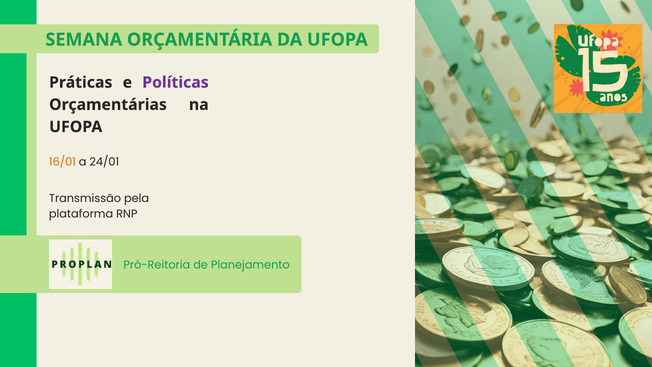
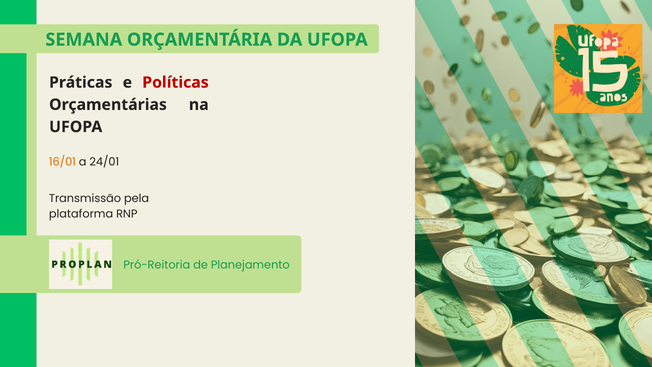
Políticas colour: purple -> red
